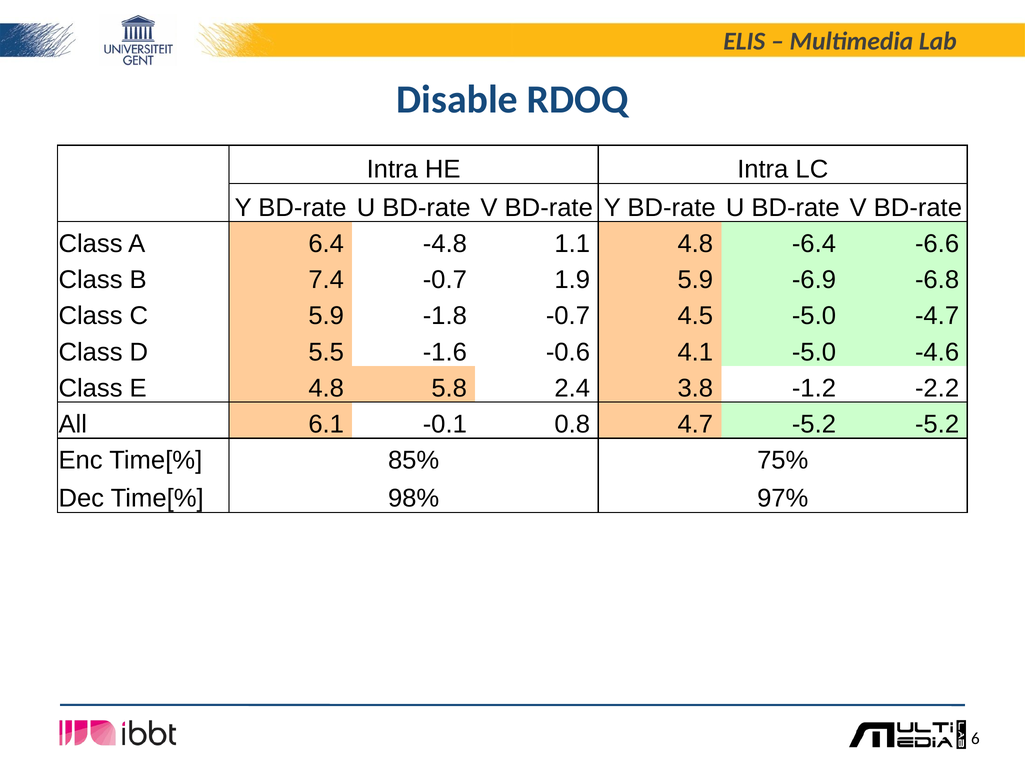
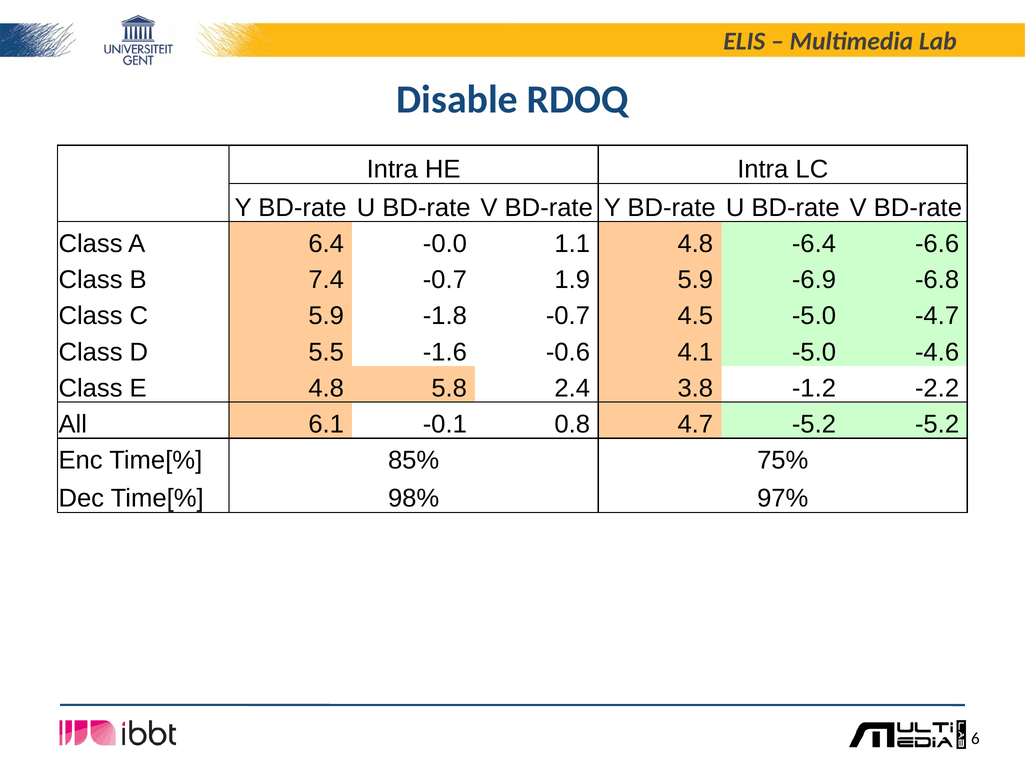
-4.8: -4.8 -> -0.0
